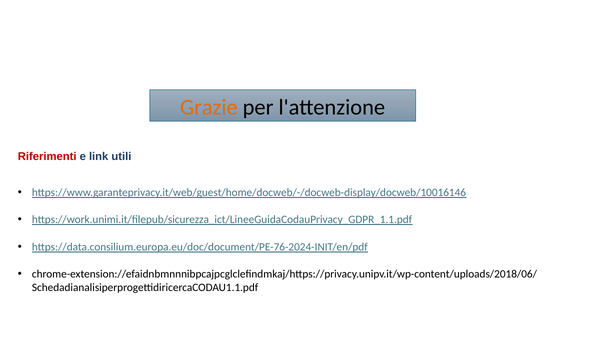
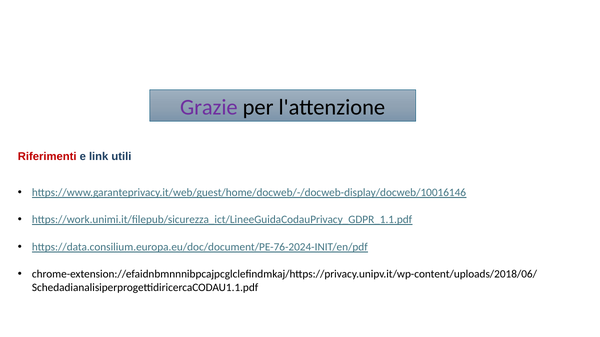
Grazie colour: orange -> purple
